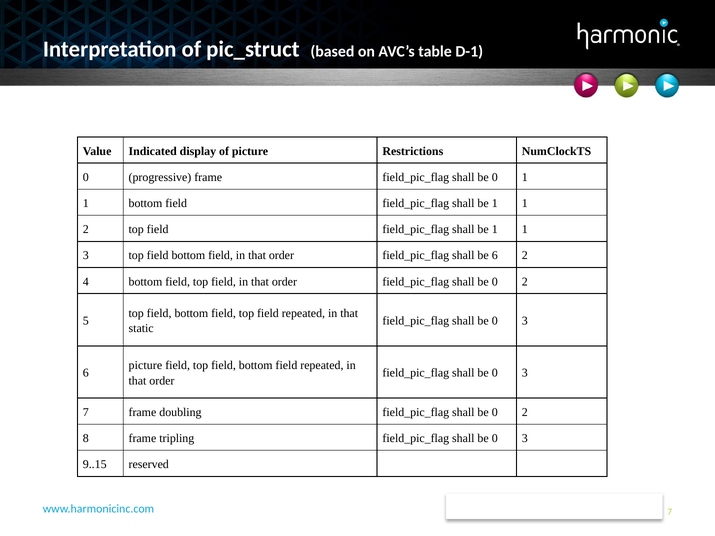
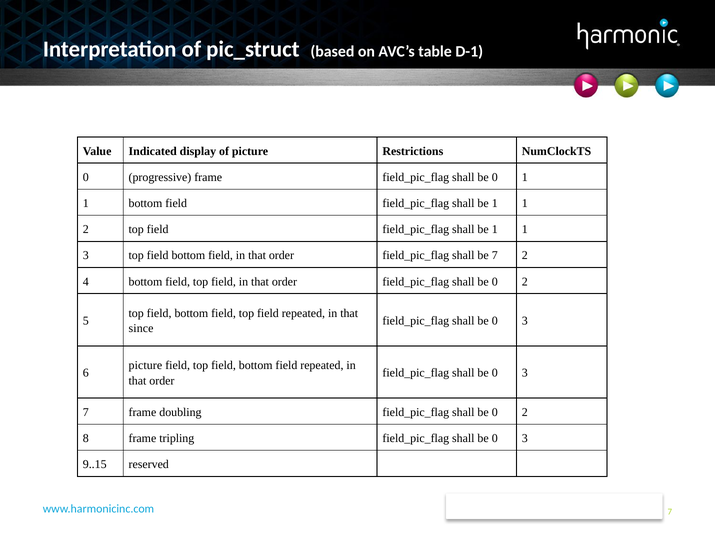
be 6: 6 -> 7
static: static -> since
